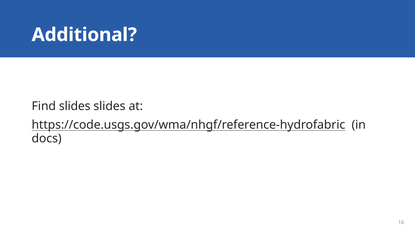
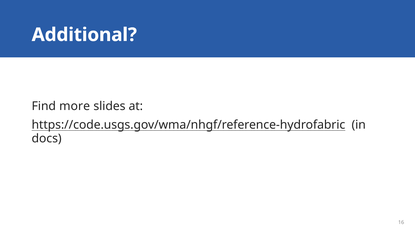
Find slides: slides -> more
